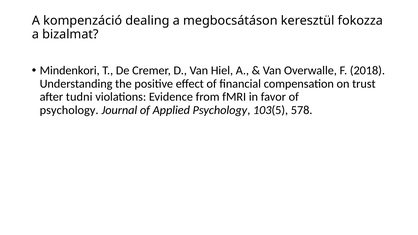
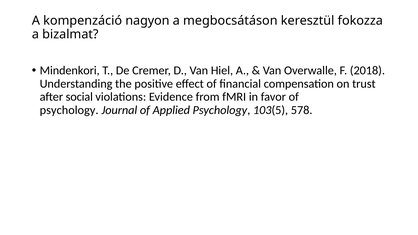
dealing: dealing -> nagyon
tudni: tudni -> social
